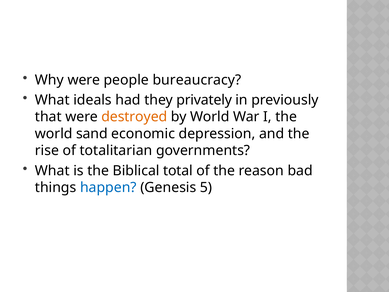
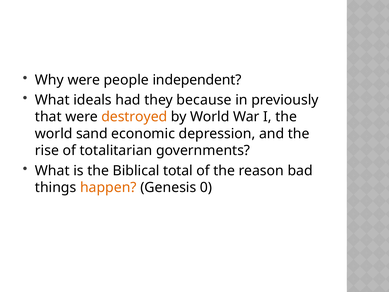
bureaucracy: bureaucracy -> independent
privately: privately -> because
happen colour: blue -> orange
5: 5 -> 0
